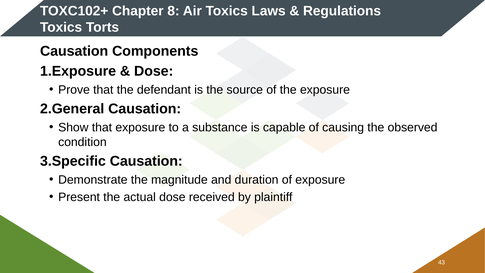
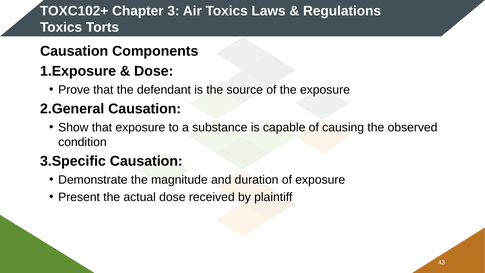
8: 8 -> 3
